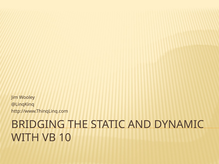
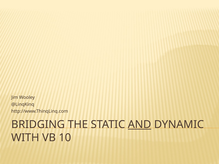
AND underline: none -> present
